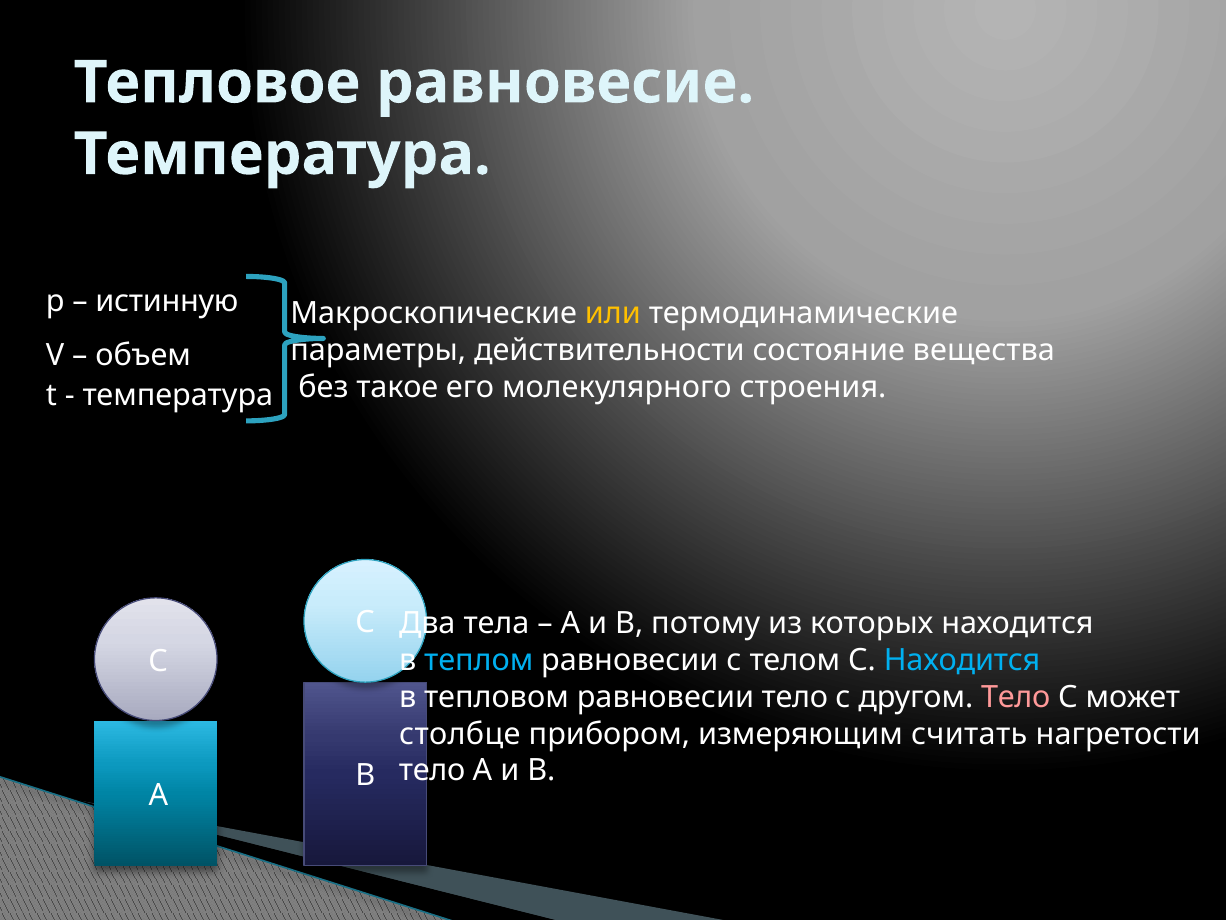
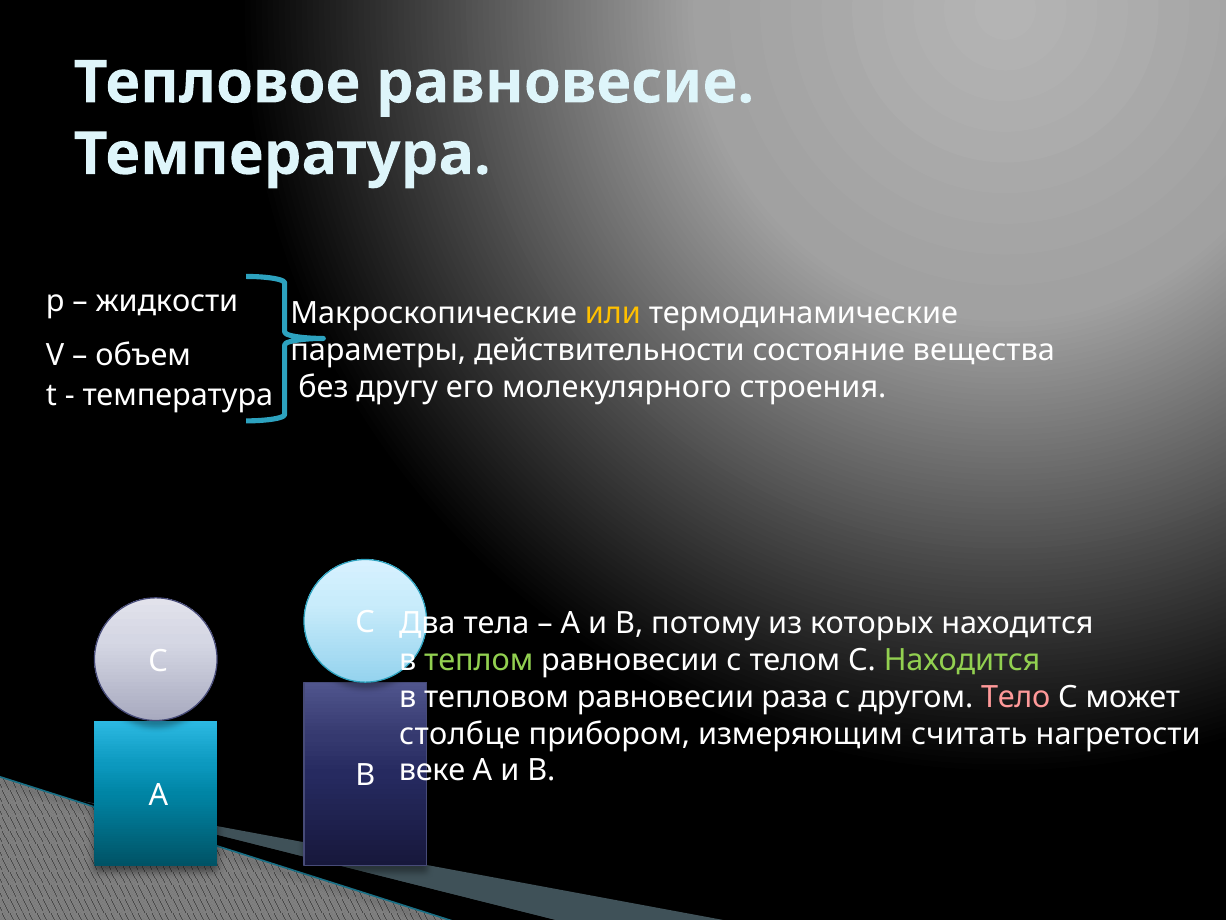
истинную: истинную -> жидкости
такое: такое -> другу
теплом colour: light blue -> light green
Находится at (962, 660) colour: light blue -> light green
равновесии тело: тело -> раза
тело at (432, 770): тело -> веке
